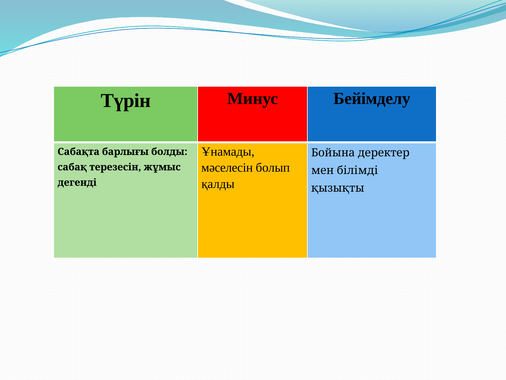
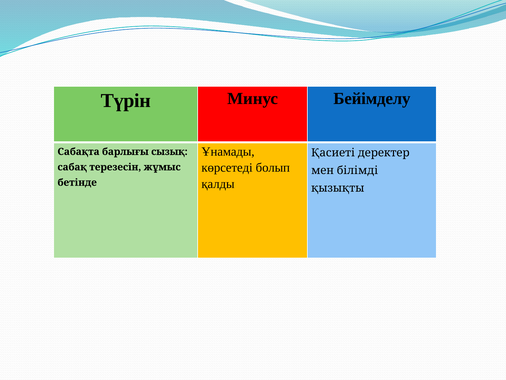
болды: болды -> сызық
Бойына: Бойына -> Қасиеті
мәселесін: мәселесін -> көрсетеді
дегенді: дегенді -> бетінде
